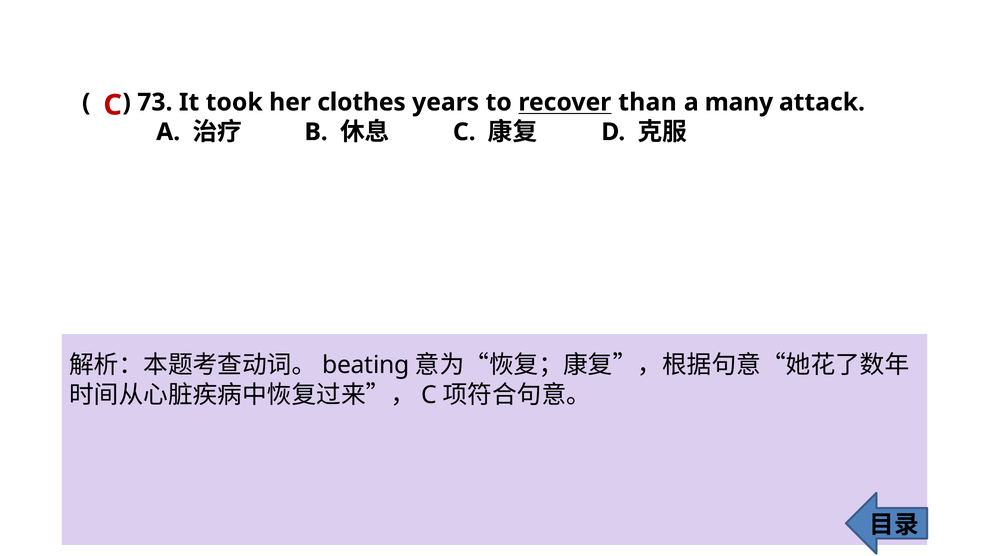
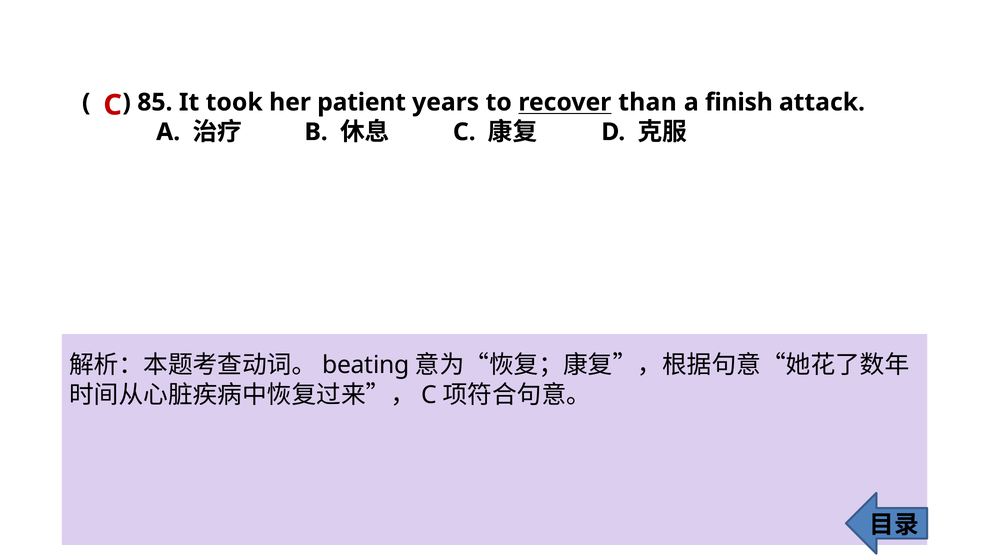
73: 73 -> 85
clothes: clothes -> patient
many: many -> finish
